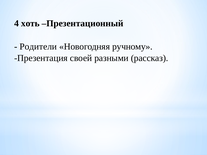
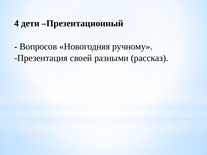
хоть: хоть -> дети
Родители: Родители -> Вопросов
